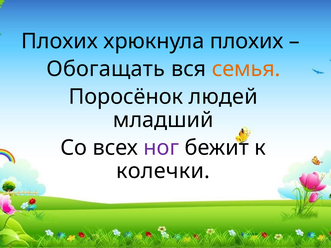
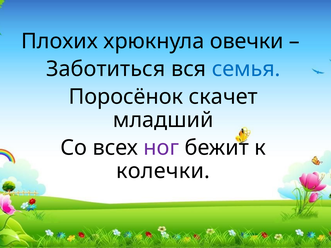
хрюкнула плохих: плохих -> овечки
Обогащать: Обогащать -> Заботиться
семья colour: orange -> blue
людей: людей -> скачет
